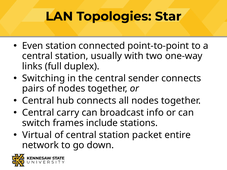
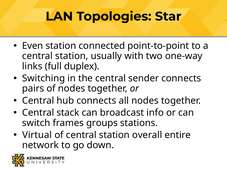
carry: carry -> stack
include: include -> groups
packet: packet -> overall
